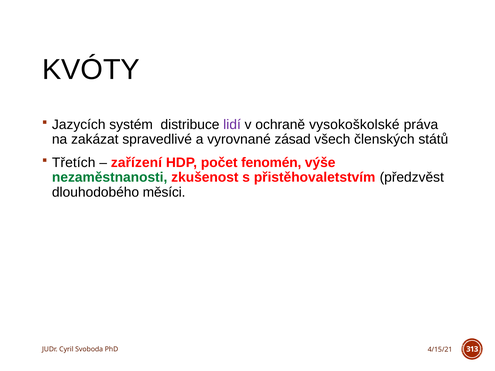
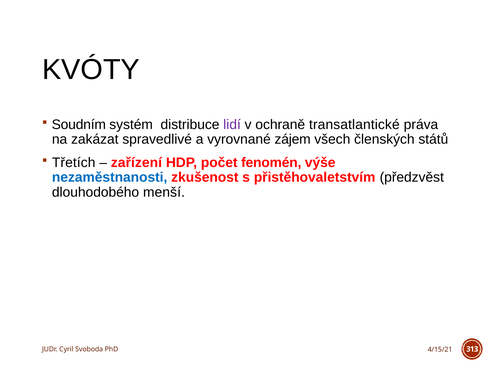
Jazycích: Jazycích -> Soudním
vysokoškolské: vysokoškolské -> transatlantické
zásad: zásad -> zájem
nezaměstnanosti colour: green -> blue
měsíci: měsíci -> menší
